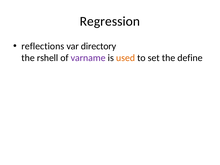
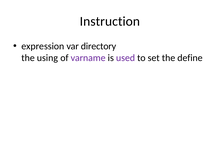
Regression: Regression -> Instruction
reflections: reflections -> expression
rshell: rshell -> using
used colour: orange -> purple
